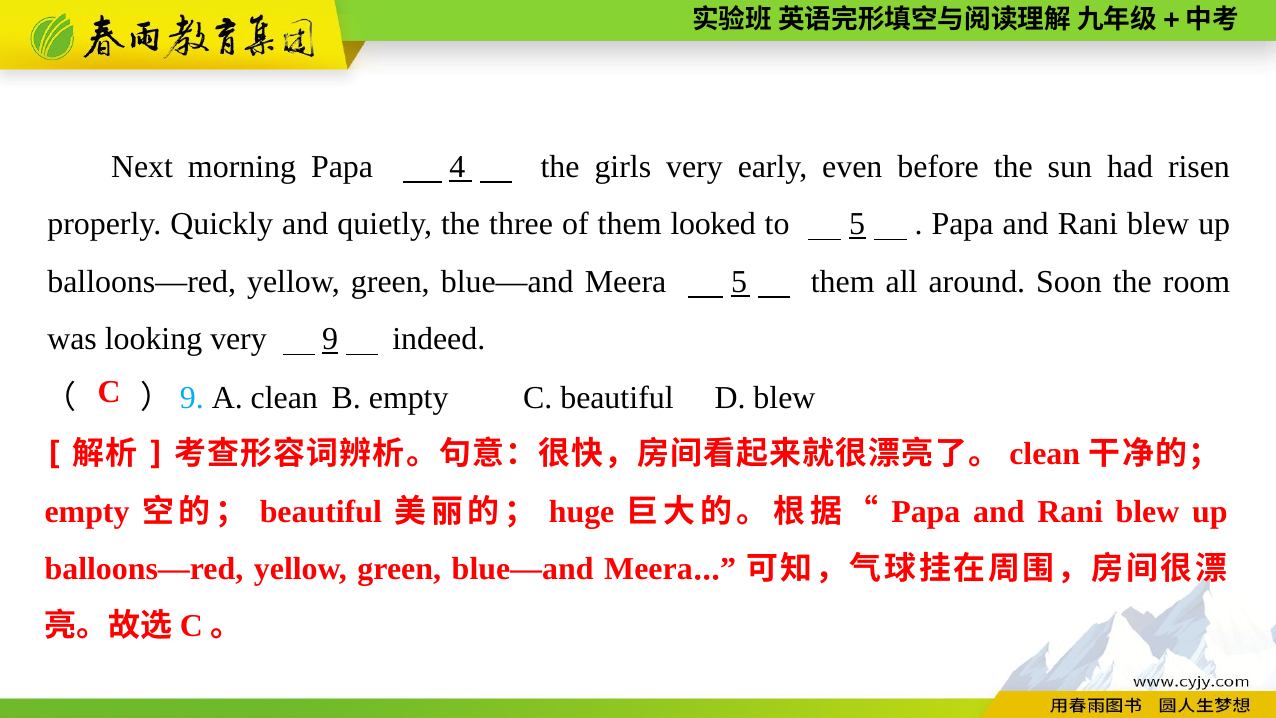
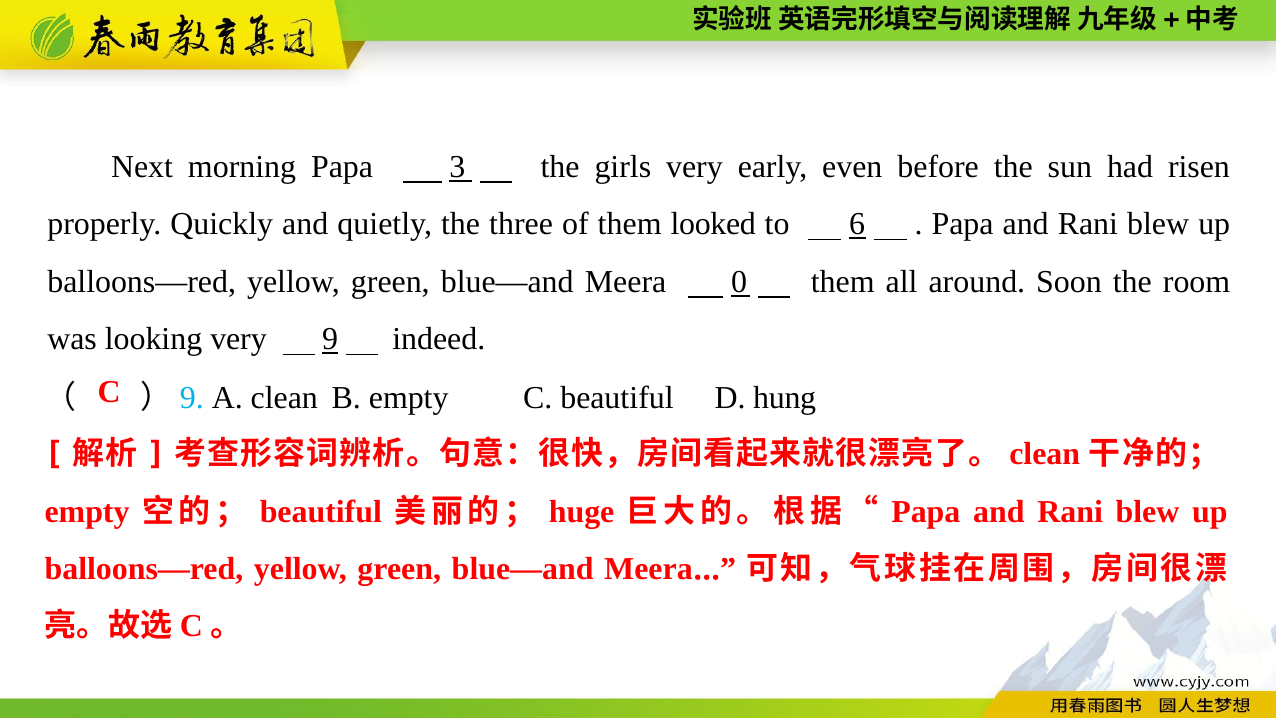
4: 4 -> 3
to 5: 5 -> 6
Meera 5: 5 -> 0
D blew: blew -> hung
